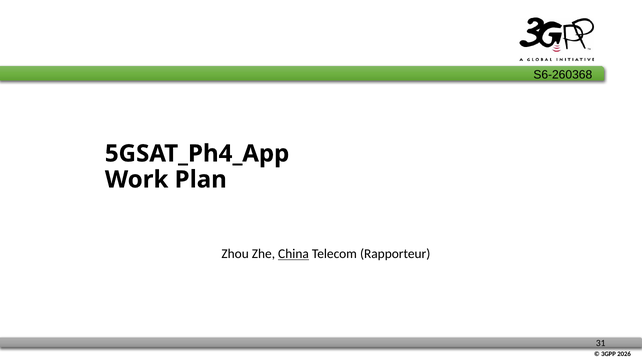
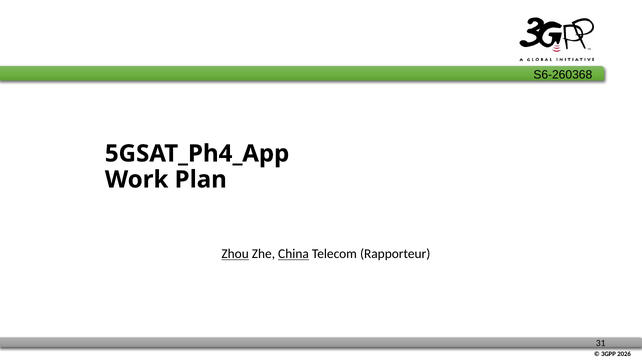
Zhou underline: none -> present
